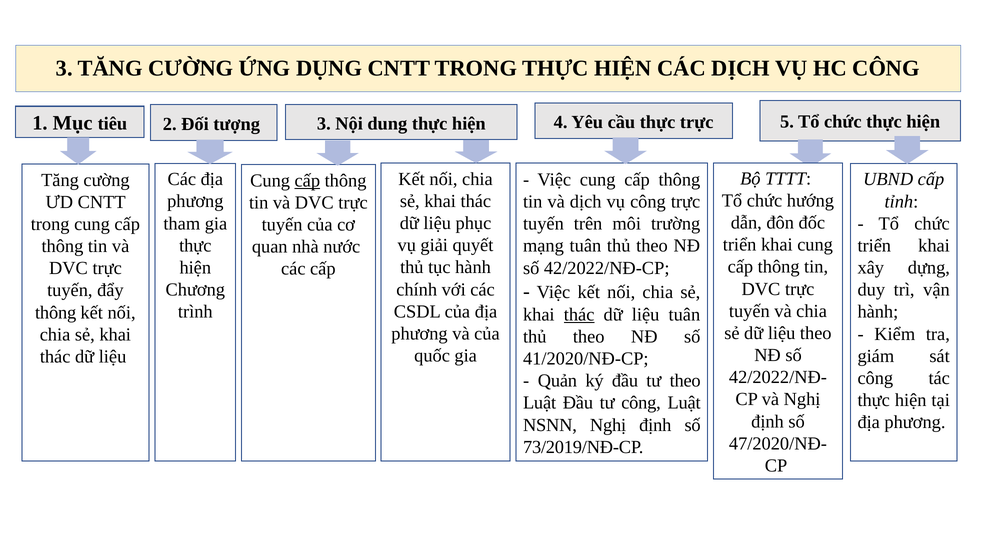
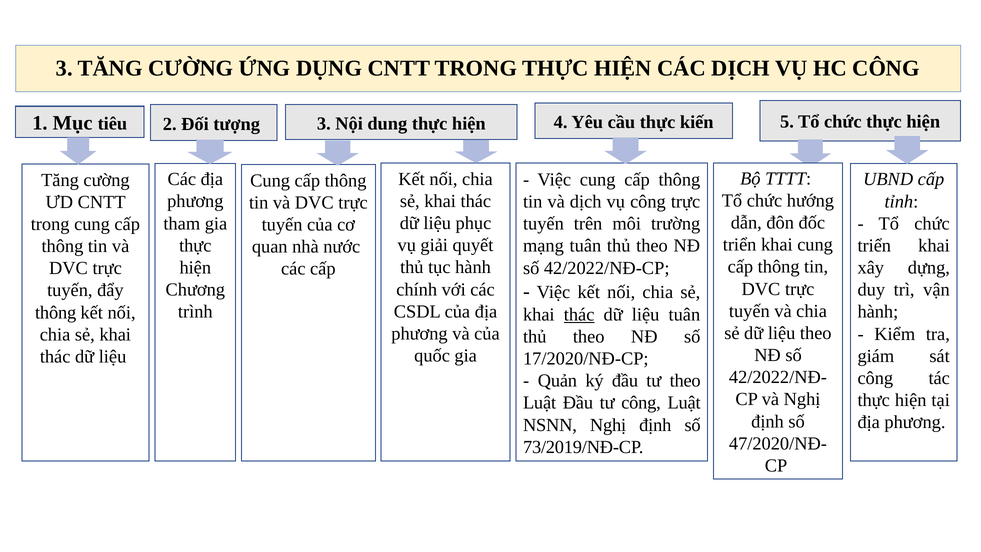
thực trực: trực -> kiến
cấp at (307, 180) underline: present -> none
41/2020/NĐ-CP: 41/2020/NĐ-CP -> 17/2020/NĐ-CP
